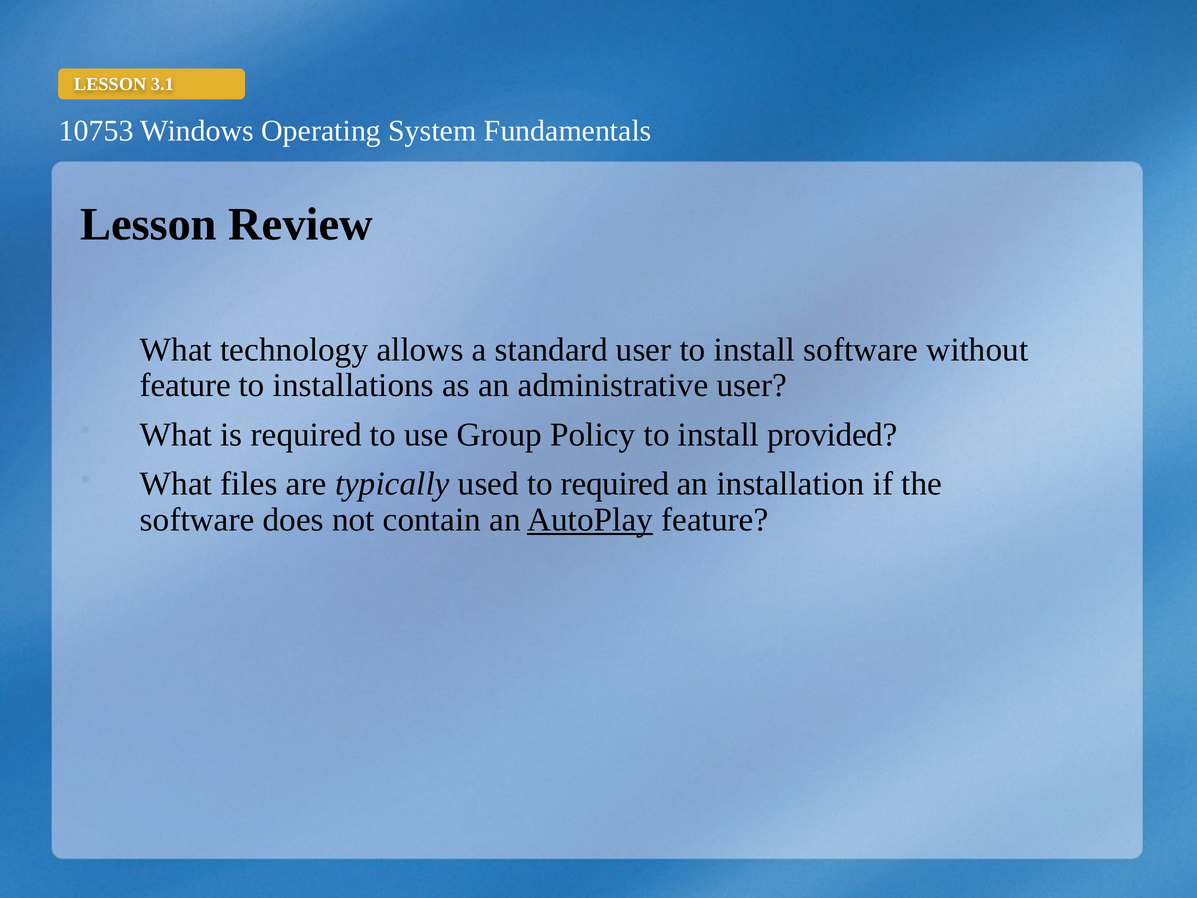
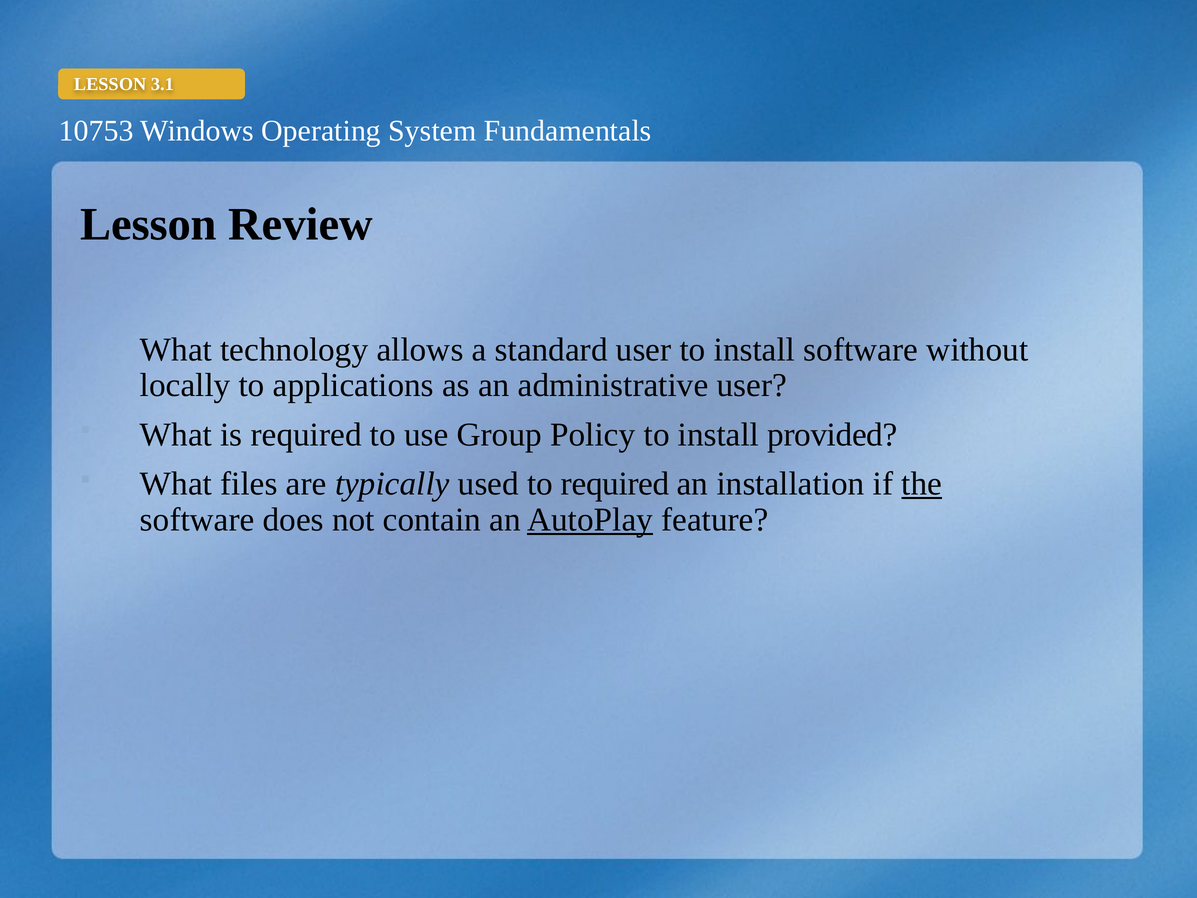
feature at (185, 385): feature -> locally
installations: installations -> applications
the underline: none -> present
